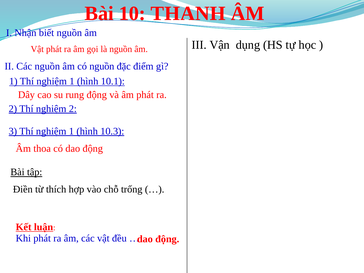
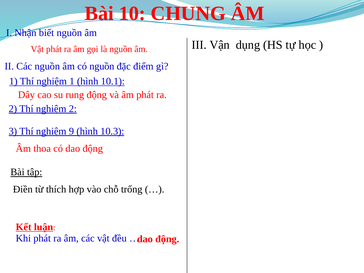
THANH: THANH -> CHUNG
3 Thí nghiệm 1: 1 -> 9
